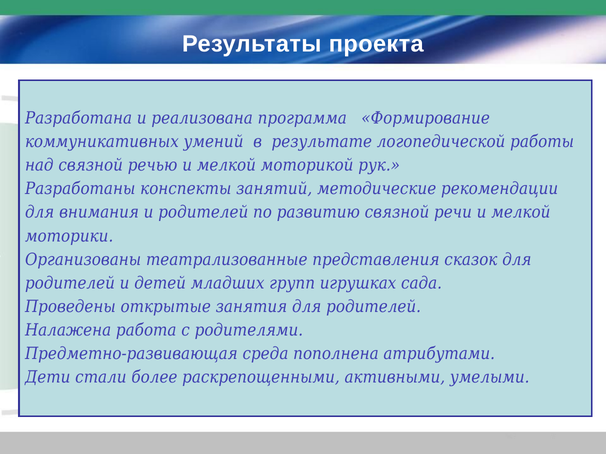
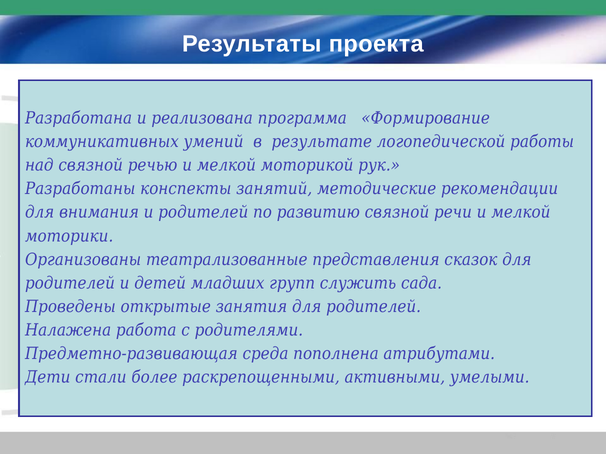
игрушках: игрушках -> служить
